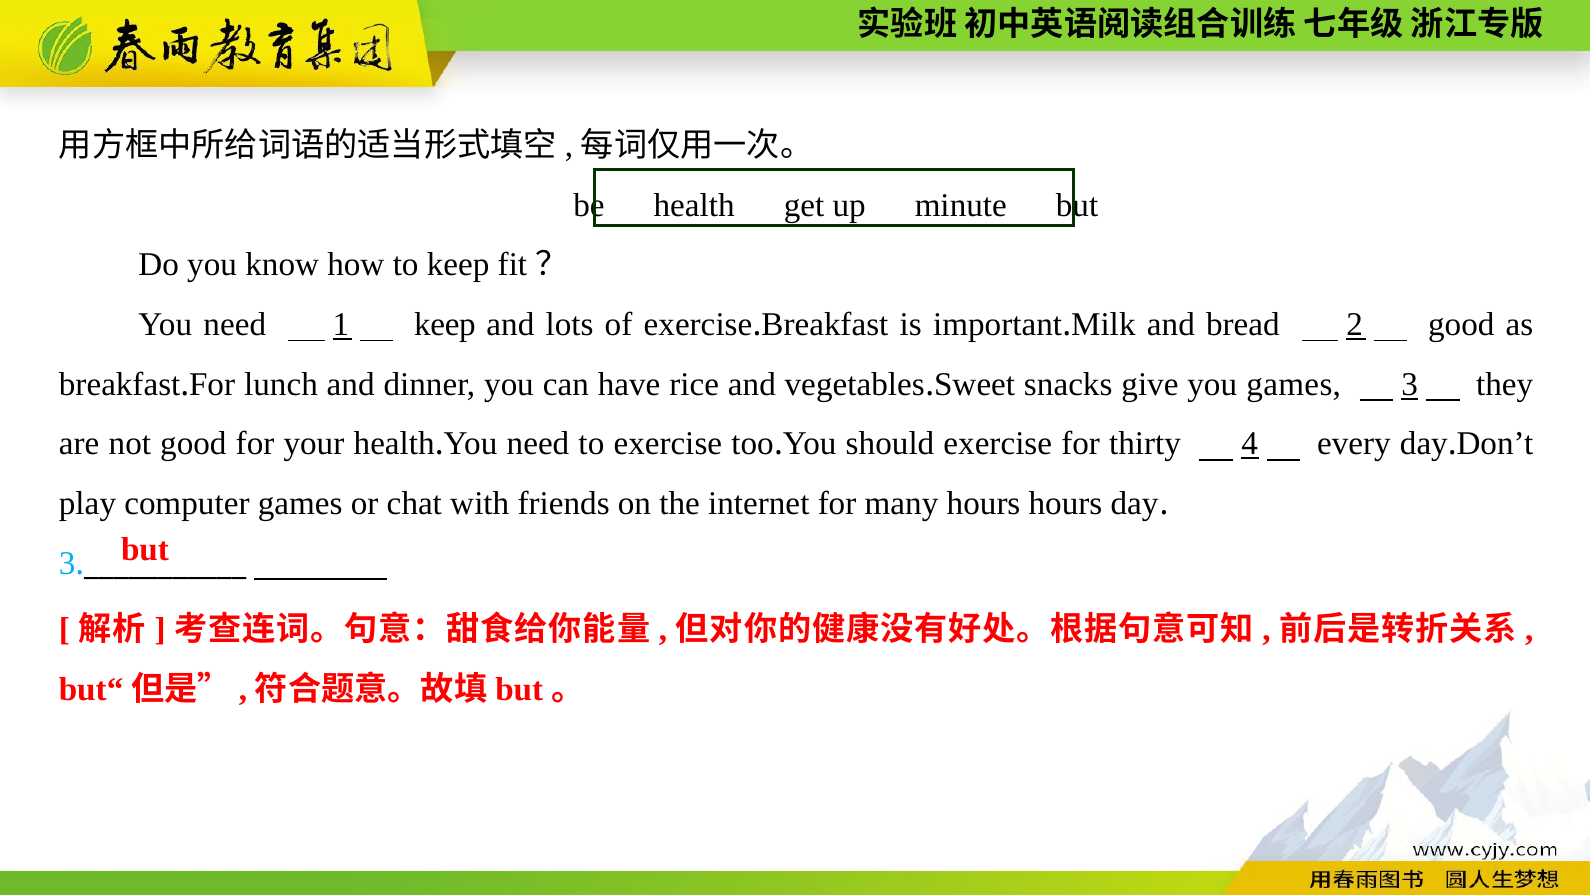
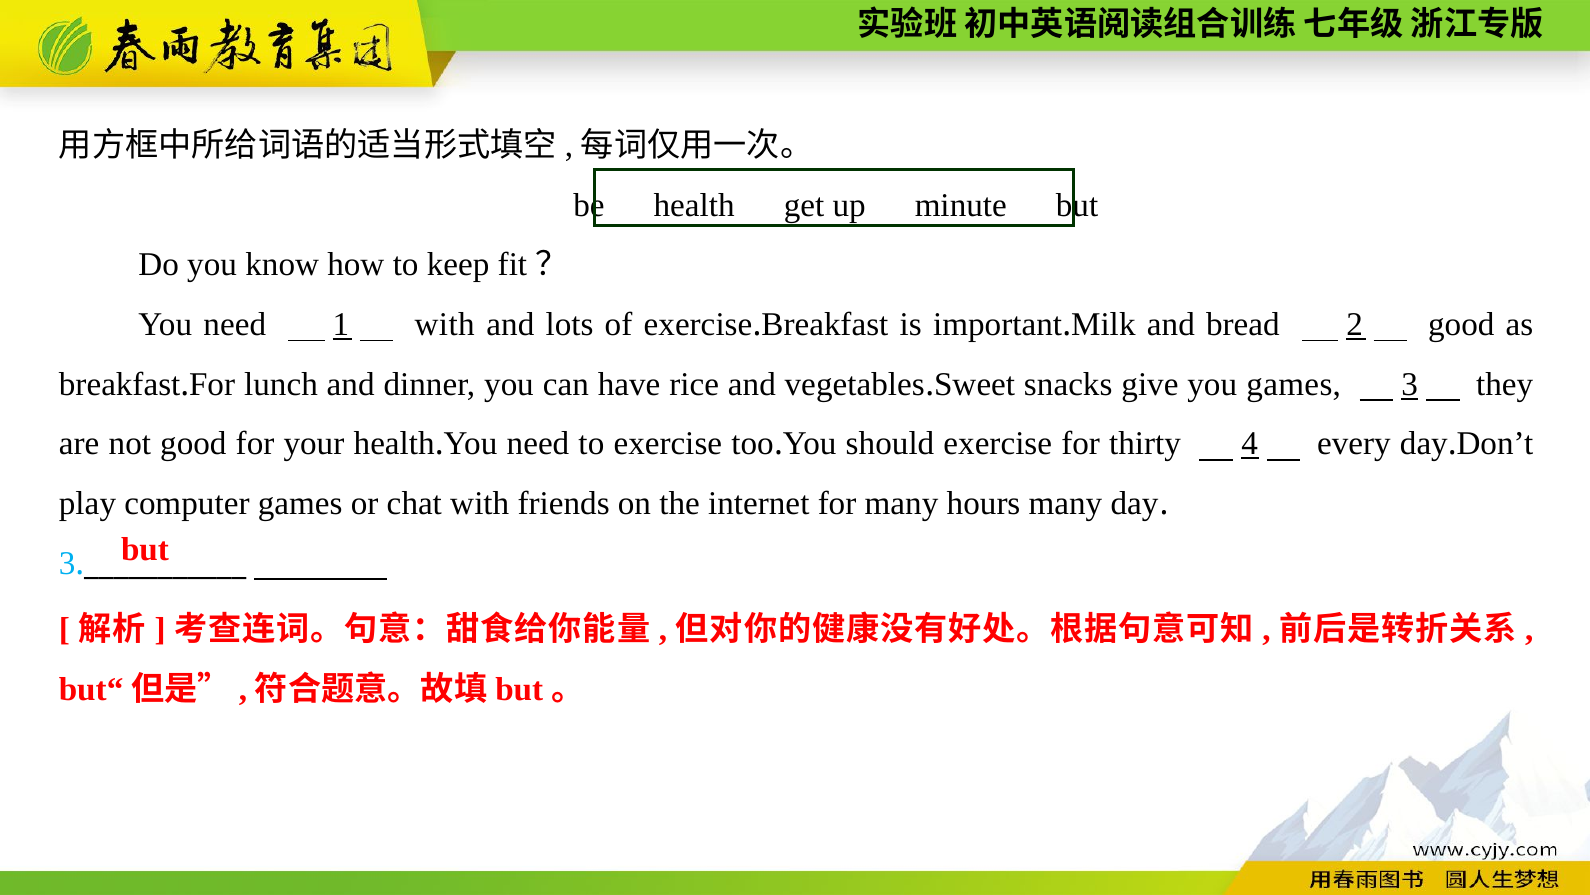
1 keep: keep -> with
hours hours: hours -> many
